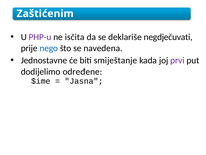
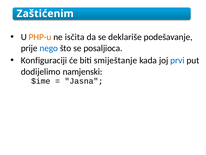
PHP-u colour: purple -> orange
negdječuvati: negdječuvati -> podešavanje
navedena: navedena -> posaljioca
Jednostavne: Jednostavne -> Konfiguraciji
prvi colour: purple -> blue
određene: određene -> namjenski
